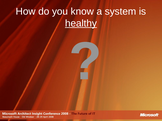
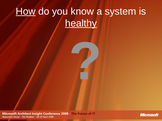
How underline: none -> present
